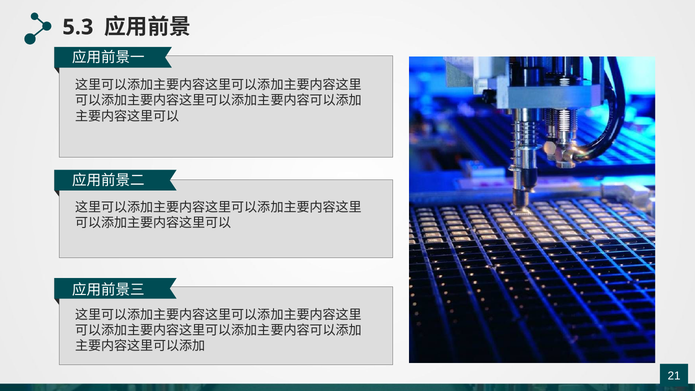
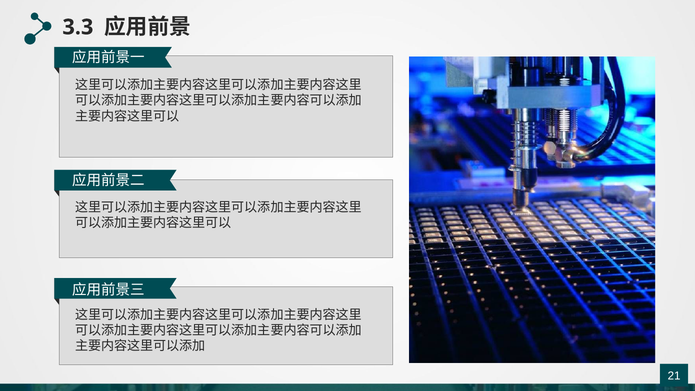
5.3: 5.3 -> 3.3
